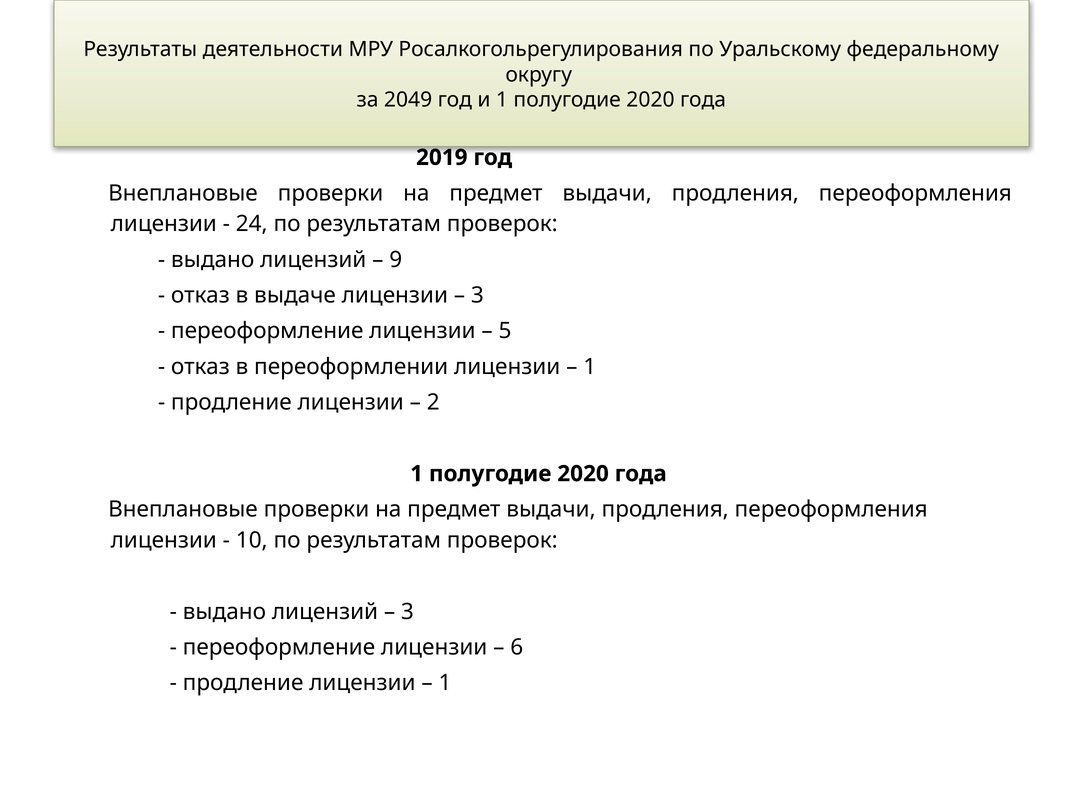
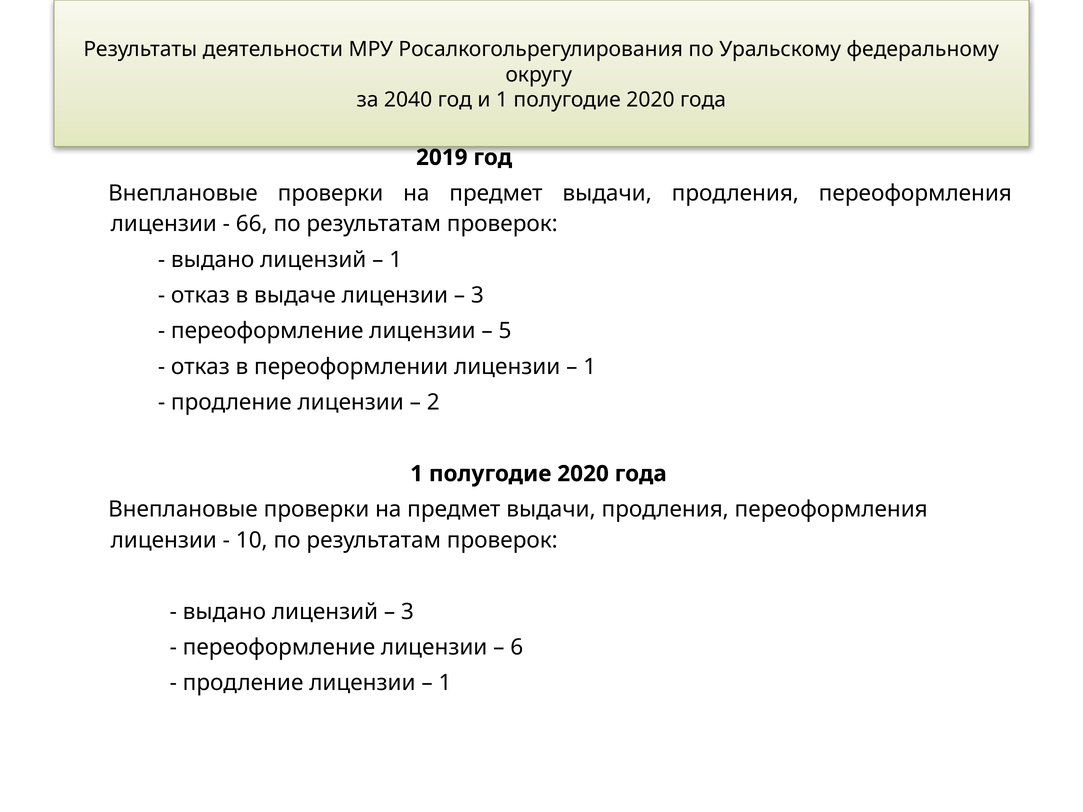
2049: 2049 -> 2040
24: 24 -> 66
9 at (396, 260): 9 -> 1
